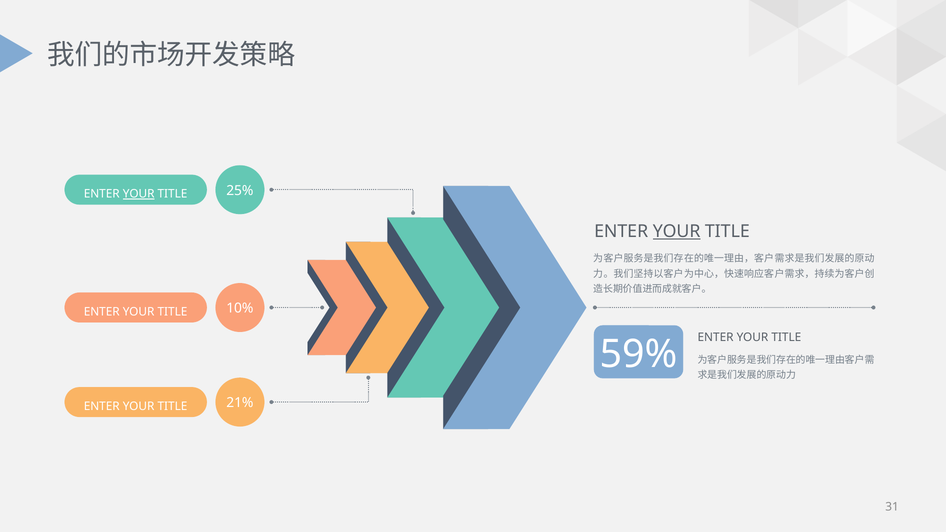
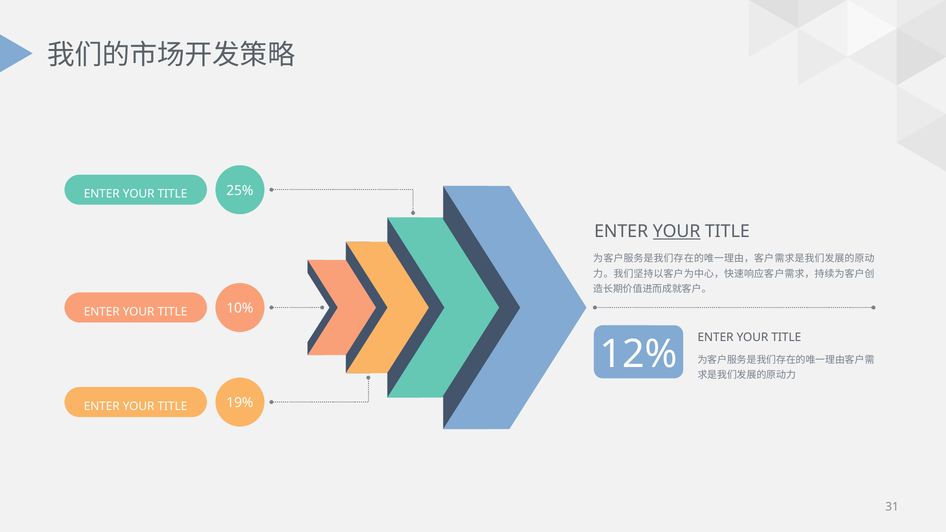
YOUR at (139, 194) underline: present -> none
59%: 59% -> 12%
21%: 21% -> 19%
